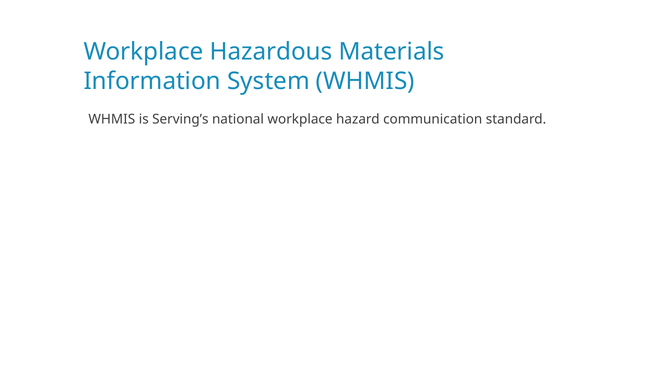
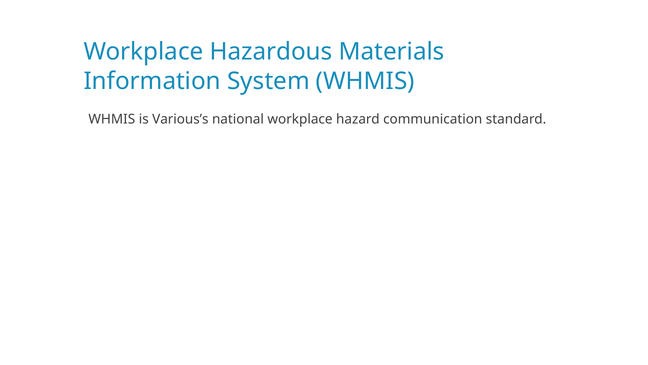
Serving’s: Serving’s -> Various’s
